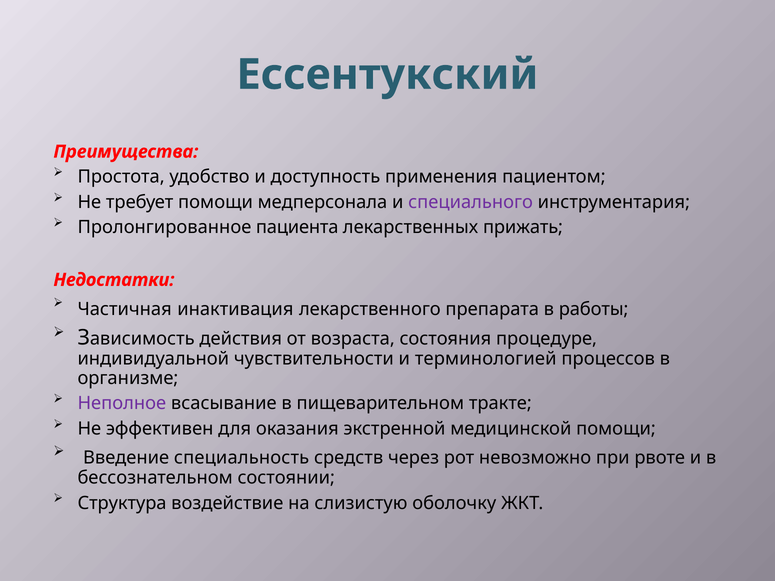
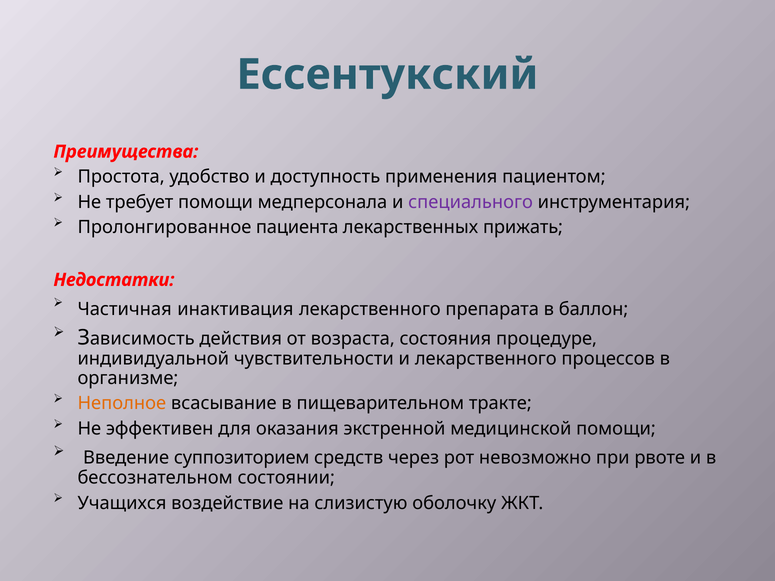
работы: работы -> баллон
и терминологией: терминологией -> лекарственного
Неполное colour: purple -> orange
специальность: специальность -> суппозиторием
Структура: Структура -> Учащихся
